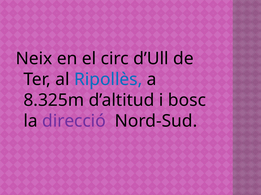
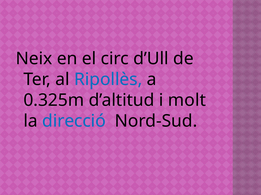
8.325m: 8.325m -> 0.325m
bosc: bosc -> molt
direcció colour: purple -> blue
